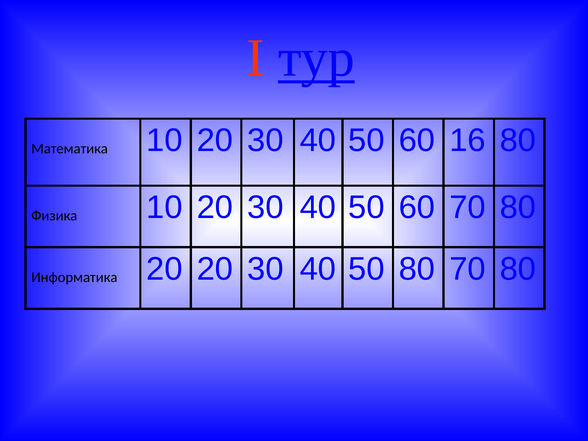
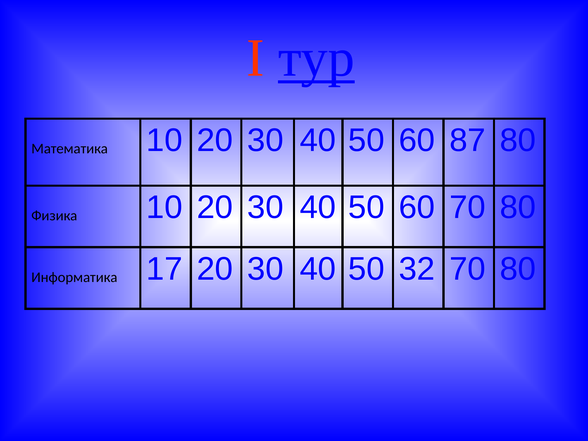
16: 16 -> 87
Информатика 20: 20 -> 17
50 80: 80 -> 32
